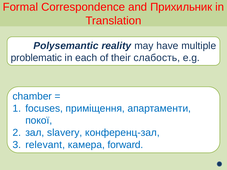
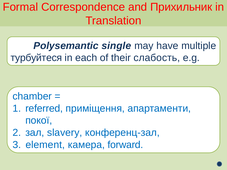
reality: reality -> single
problematic: problematic -> турбуйтеся
focuses: focuses -> referred
relevant: relevant -> element
